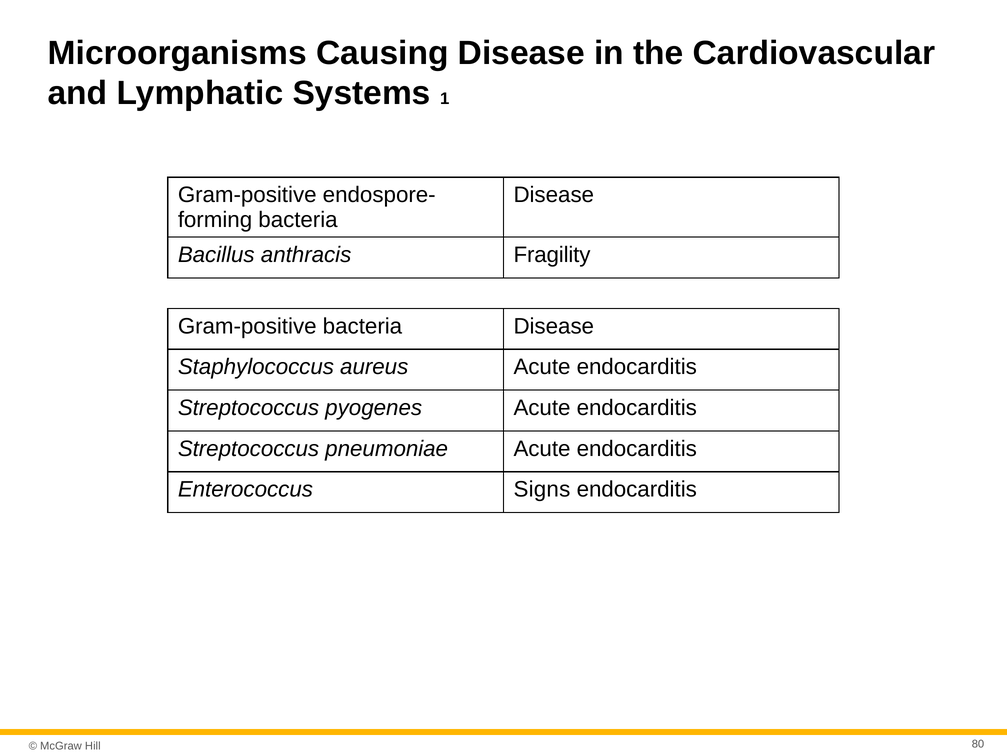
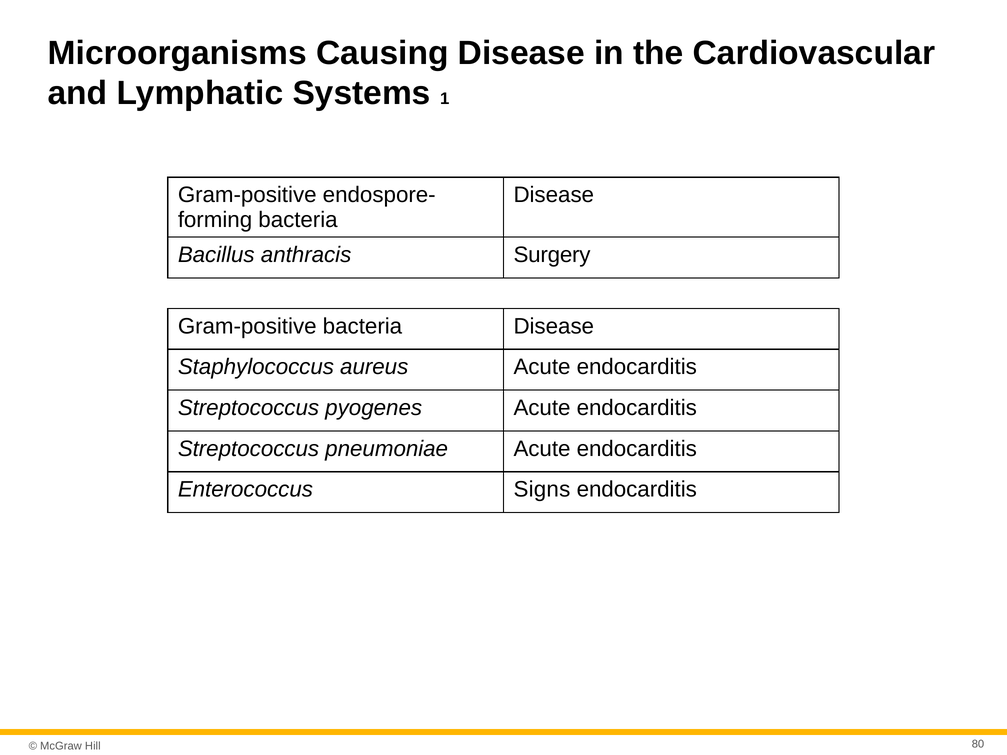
Fragility: Fragility -> Surgery
